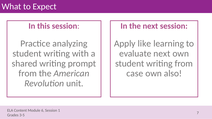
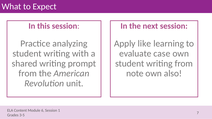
evaluate next: next -> case
case: case -> note
